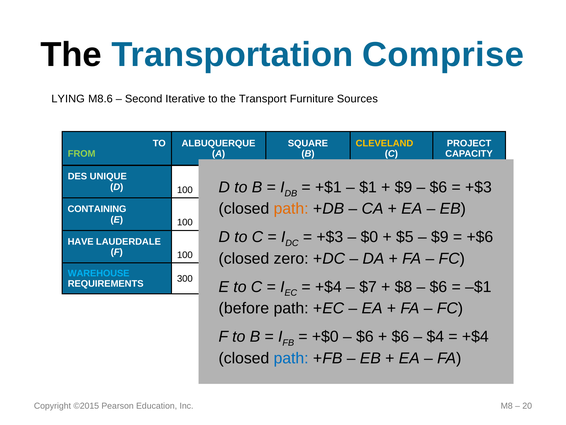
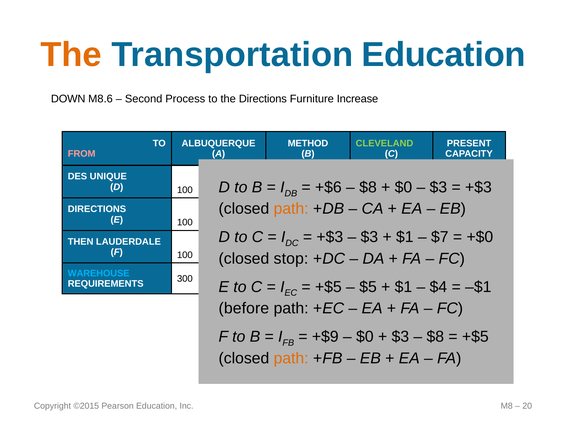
The at (71, 55) colour: black -> orange
Transportation Comprise: Comprise -> Education
LYING: LYING -> DOWN
Iterative: Iterative -> Process
the Transport: Transport -> Directions
Sources: Sources -> Increase
SQUARE: SQUARE -> METHOD
CLEVELAND colour: yellow -> light green
PROJECT: PROJECT -> PRESENT
FROM colour: light green -> pink
+$1: +$1 -> +$6
$1 at (368, 187): $1 -> $8
$9 at (403, 187): $9 -> $0
$6 at (438, 187): $6 -> $3
CONTAINING at (97, 209): CONTAINING -> DIRECTIONS
$0 at (369, 237): $0 -> $3
$5 at (405, 237): $5 -> $1
$9 at (440, 237): $9 -> $7
+$6: +$6 -> +$0
HAVE: HAVE -> THEN
zero: zero -> stop
+$4 at (328, 287): +$4 -> +$5
$7 at (368, 287): $7 -> $5
$8 at (403, 287): $8 -> $1
$6 at (438, 287): $6 -> $4
+$0: +$0 -> +$9
$6 at (365, 336): $6 -> $0
$6 at (400, 336): $6 -> $3
$4 at (435, 336): $4 -> $8
+$4 at (475, 336): +$4 -> +$5
path at (291, 358) colour: blue -> orange
